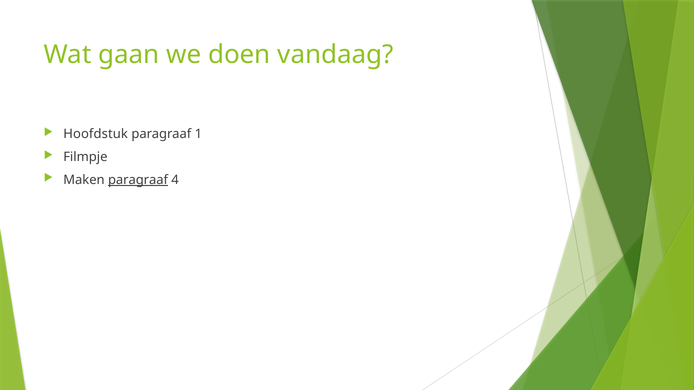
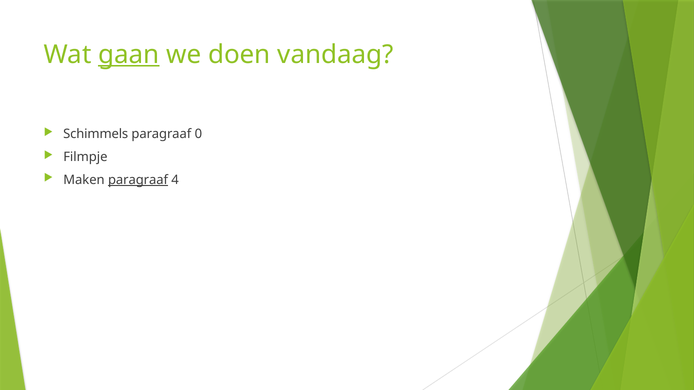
gaan underline: none -> present
Hoofdstuk: Hoofdstuk -> Schimmels
1: 1 -> 0
